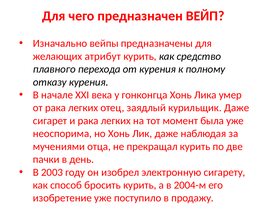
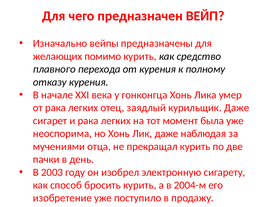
атрибут: атрибут -> помимо
